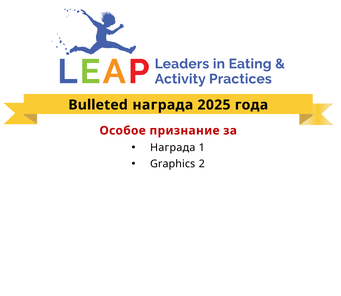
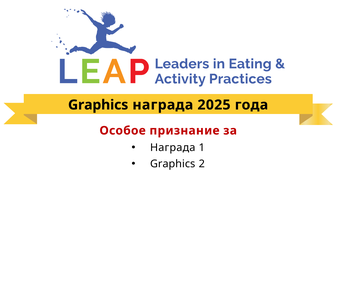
Bulleted at (98, 105): Bulleted -> Graphics
